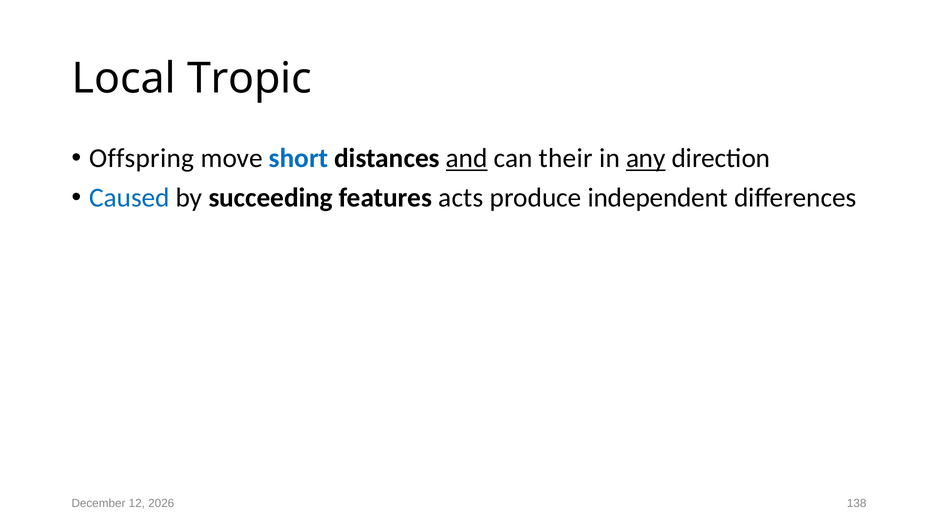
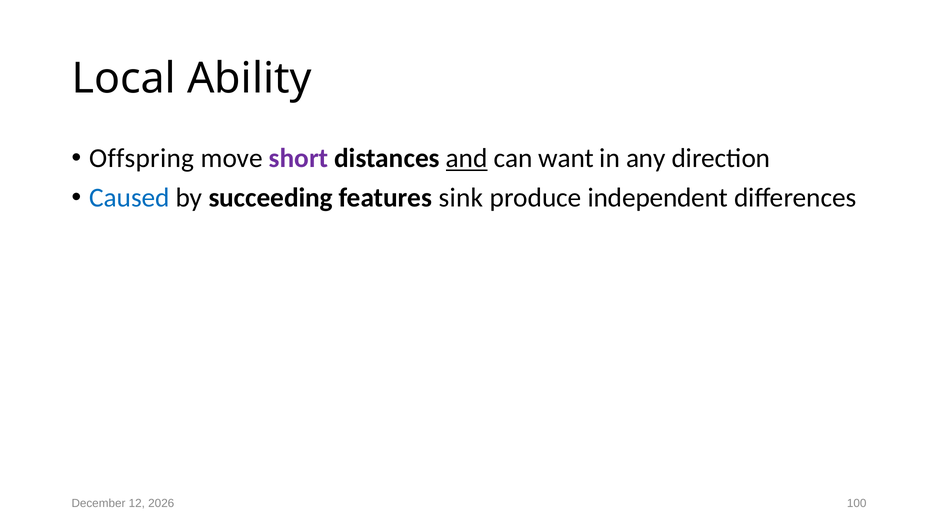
Tropic: Tropic -> Ability
short colour: blue -> purple
their: their -> want
any underline: present -> none
acts: acts -> sink
138: 138 -> 100
